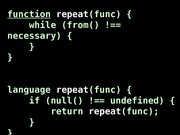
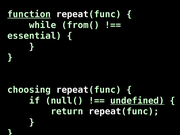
necessary: necessary -> essential
language: language -> choosing
undefined underline: none -> present
